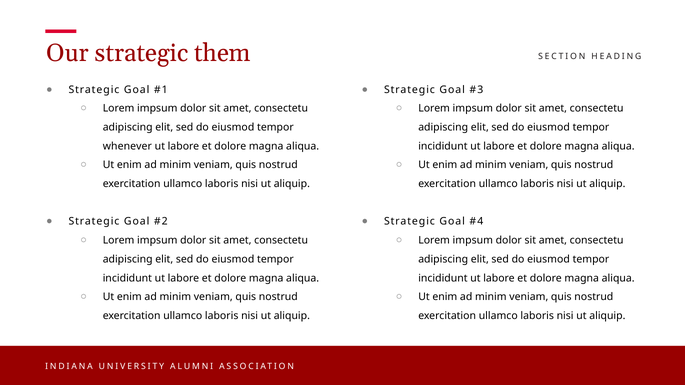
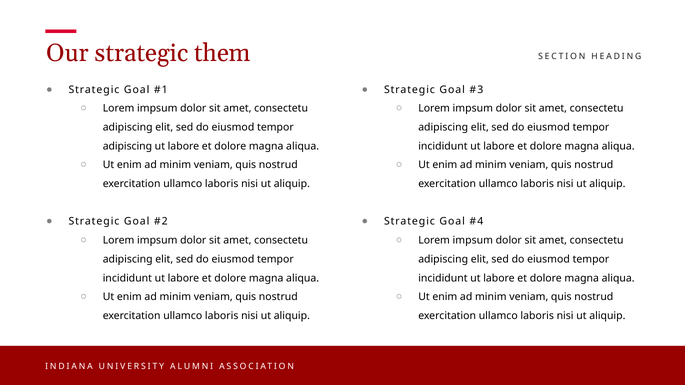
whenever at (127, 146): whenever -> adipiscing
